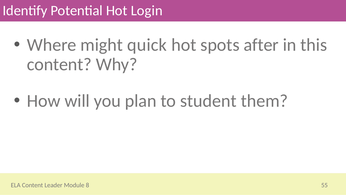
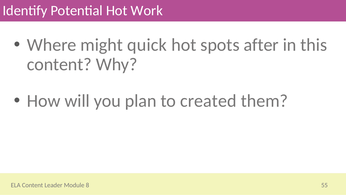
Login: Login -> Work
student: student -> created
